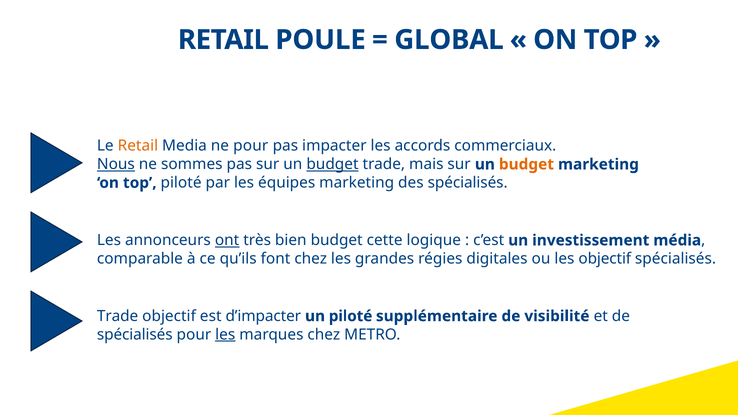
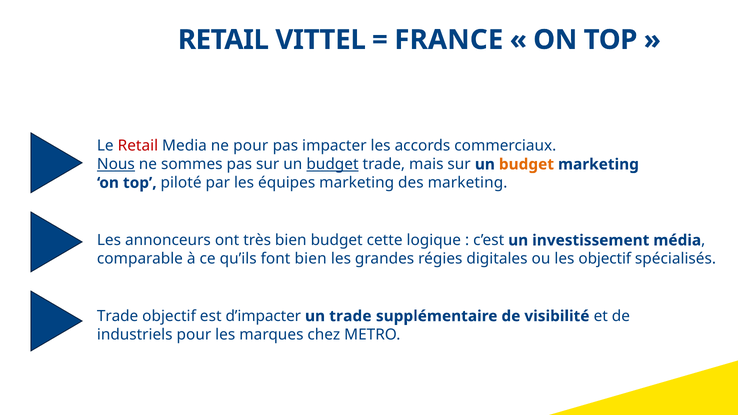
POULE: POULE -> VITTEL
GLOBAL: GLOBAL -> FRANCE
Retail at (138, 146) colour: orange -> red
des spécialisés: spécialisés -> marketing
ont underline: present -> none
font chez: chez -> bien
un piloté: piloté -> trade
spécialisés at (135, 335): spécialisés -> industriels
les at (225, 335) underline: present -> none
